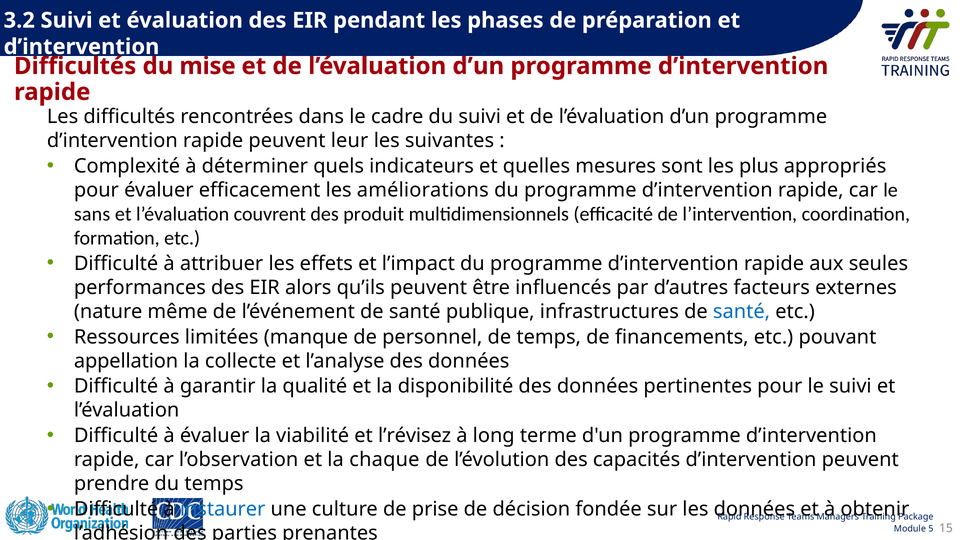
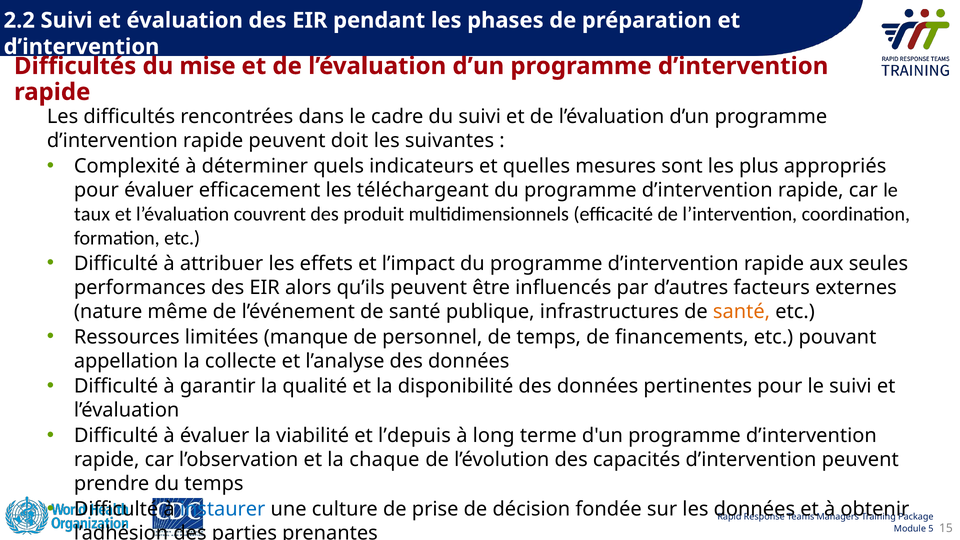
3.2: 3.2 -> 2.2
leur: leur -> doit
améliorations: améliorations -> téléchargeant
sans: sans -> taux
santé at (742, 312) colour: blue -> orange
l’révisez: l’révisez -> l’depuis
